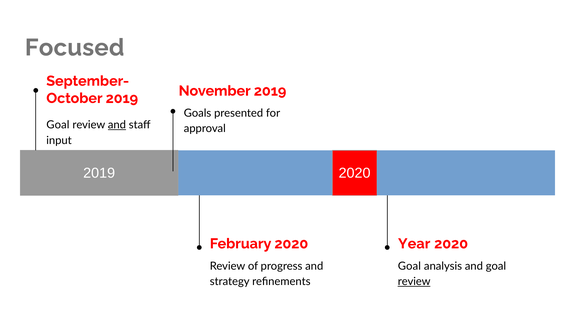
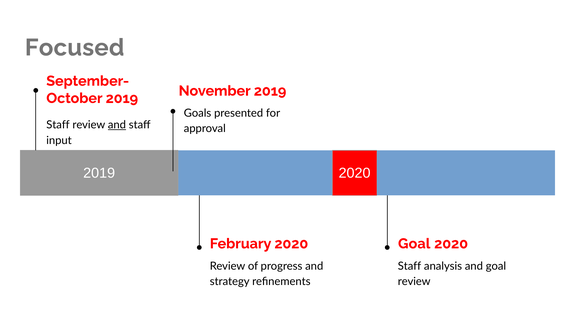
Goal at (58, 125): Goal -> Staff
Year at (414, 244): Year -> Goal
Goal at (409, 266): Goal -> Staff
review at (414, 281) underline: present -> none
